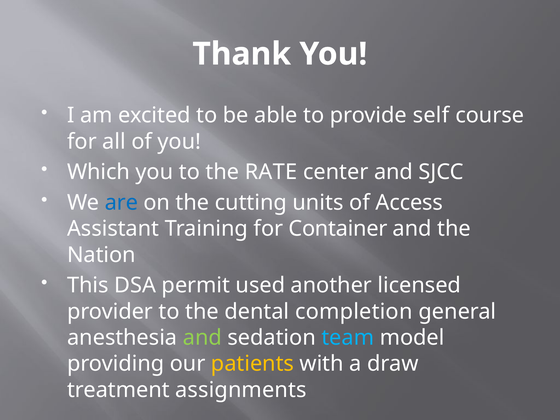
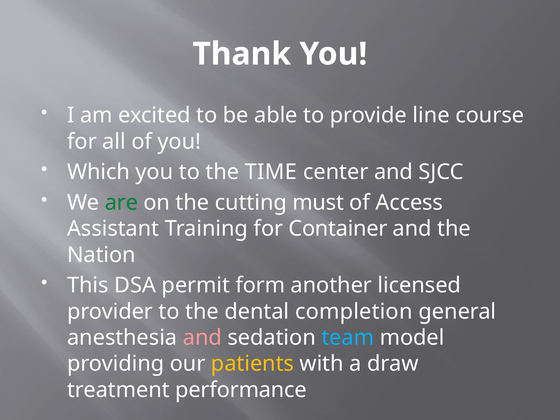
self: self -> line
RATE: RATE -> TIME
are colour: blue -> green
units: units -> must
used: used -> form
and at (202, 338) colour: light green -> pink
assignments: assignments -> performance
